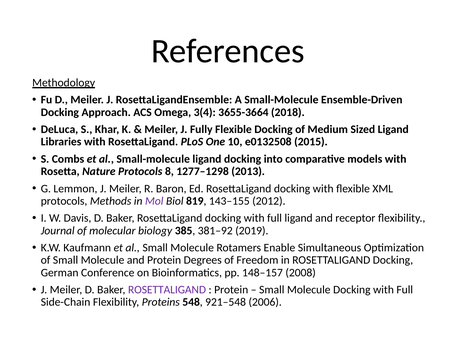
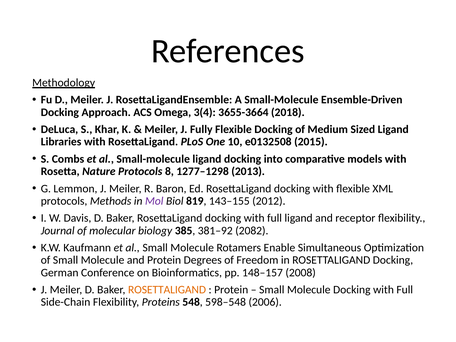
2019: 2019 -> 2082
ROSETTALIGAND at (167, 290) colour: purple -> orange
921–548: 921–548 -> 598–548
